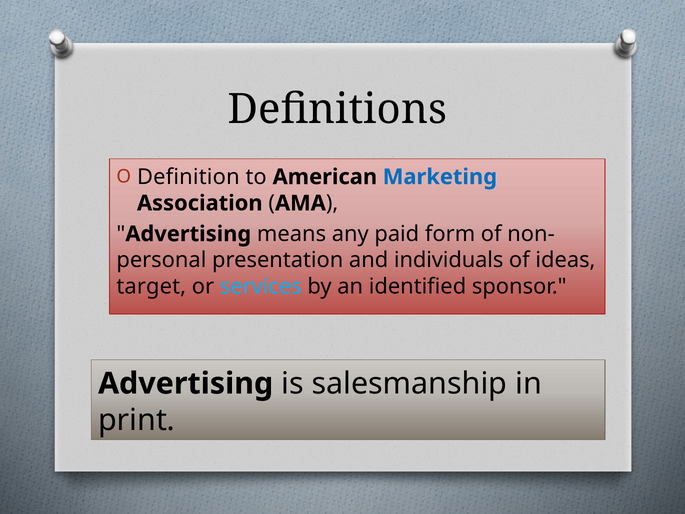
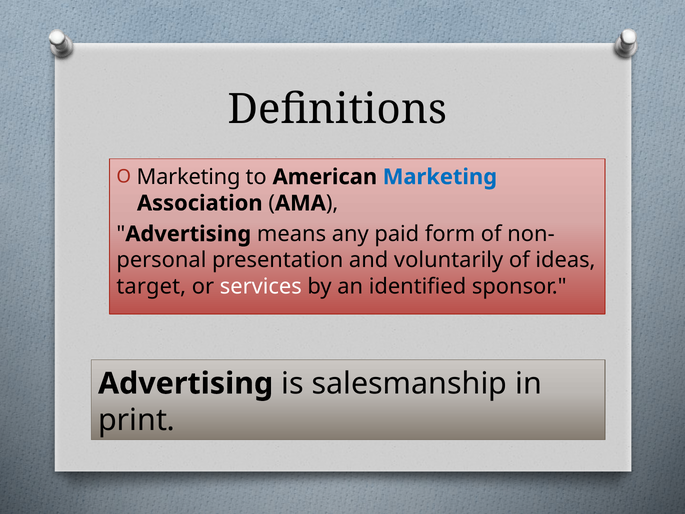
Definition at (188, 177): Definition -> Marketing
individuals: individuals -> voluntarily
services colour: light blue -> white
